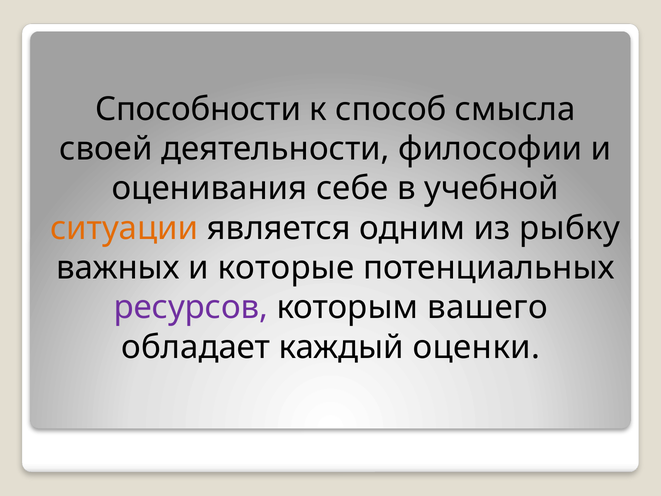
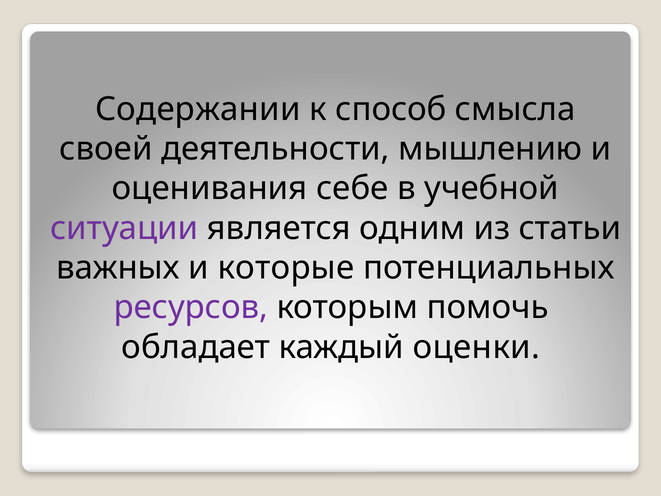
Способности: Способности -> Содержании
философии: философии -> мышлению
ситуации colour: orange -> purple
рыбку: рыбку -> статьи
вашего: вашего -> помочь
